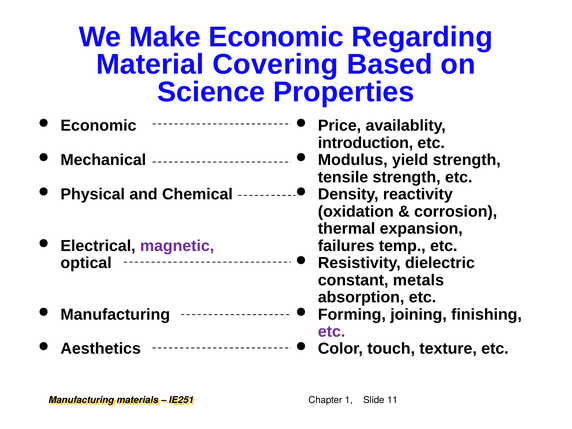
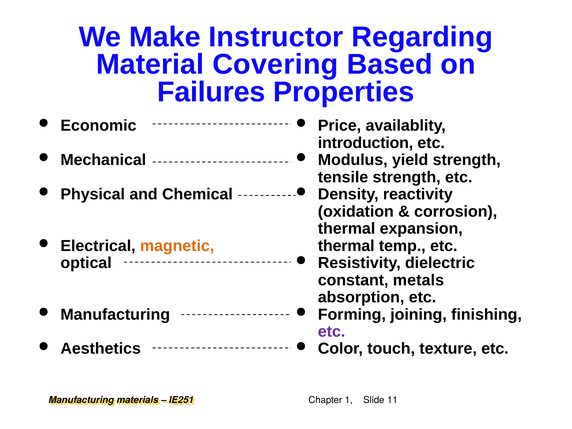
Make Economic: Economic -> Instructor
Science: Science -> Failures
failures at (346, 246): failures -> thermal
magnetic colour: purple -> orange
